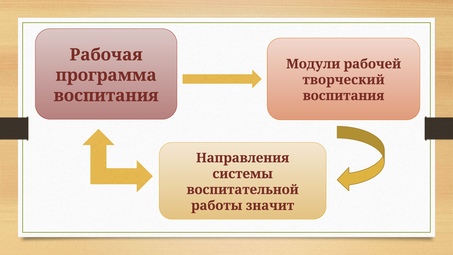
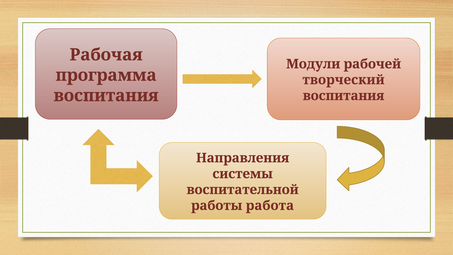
значит: значит -> работа
